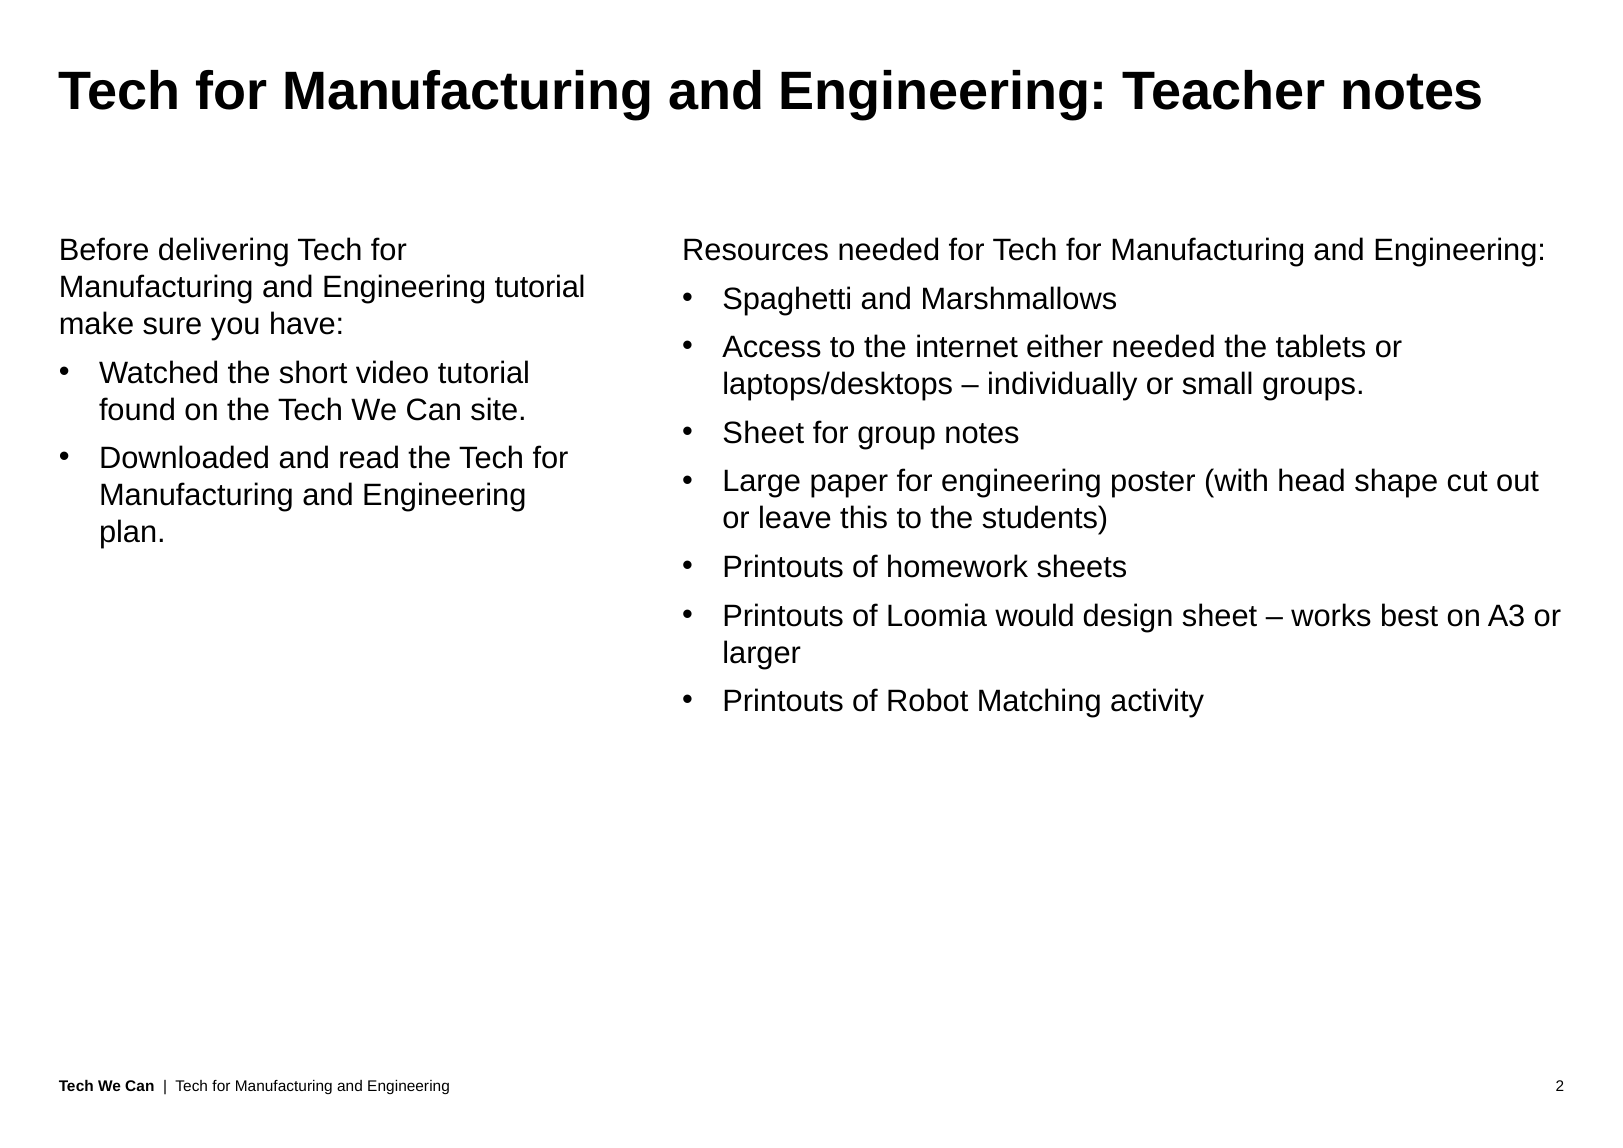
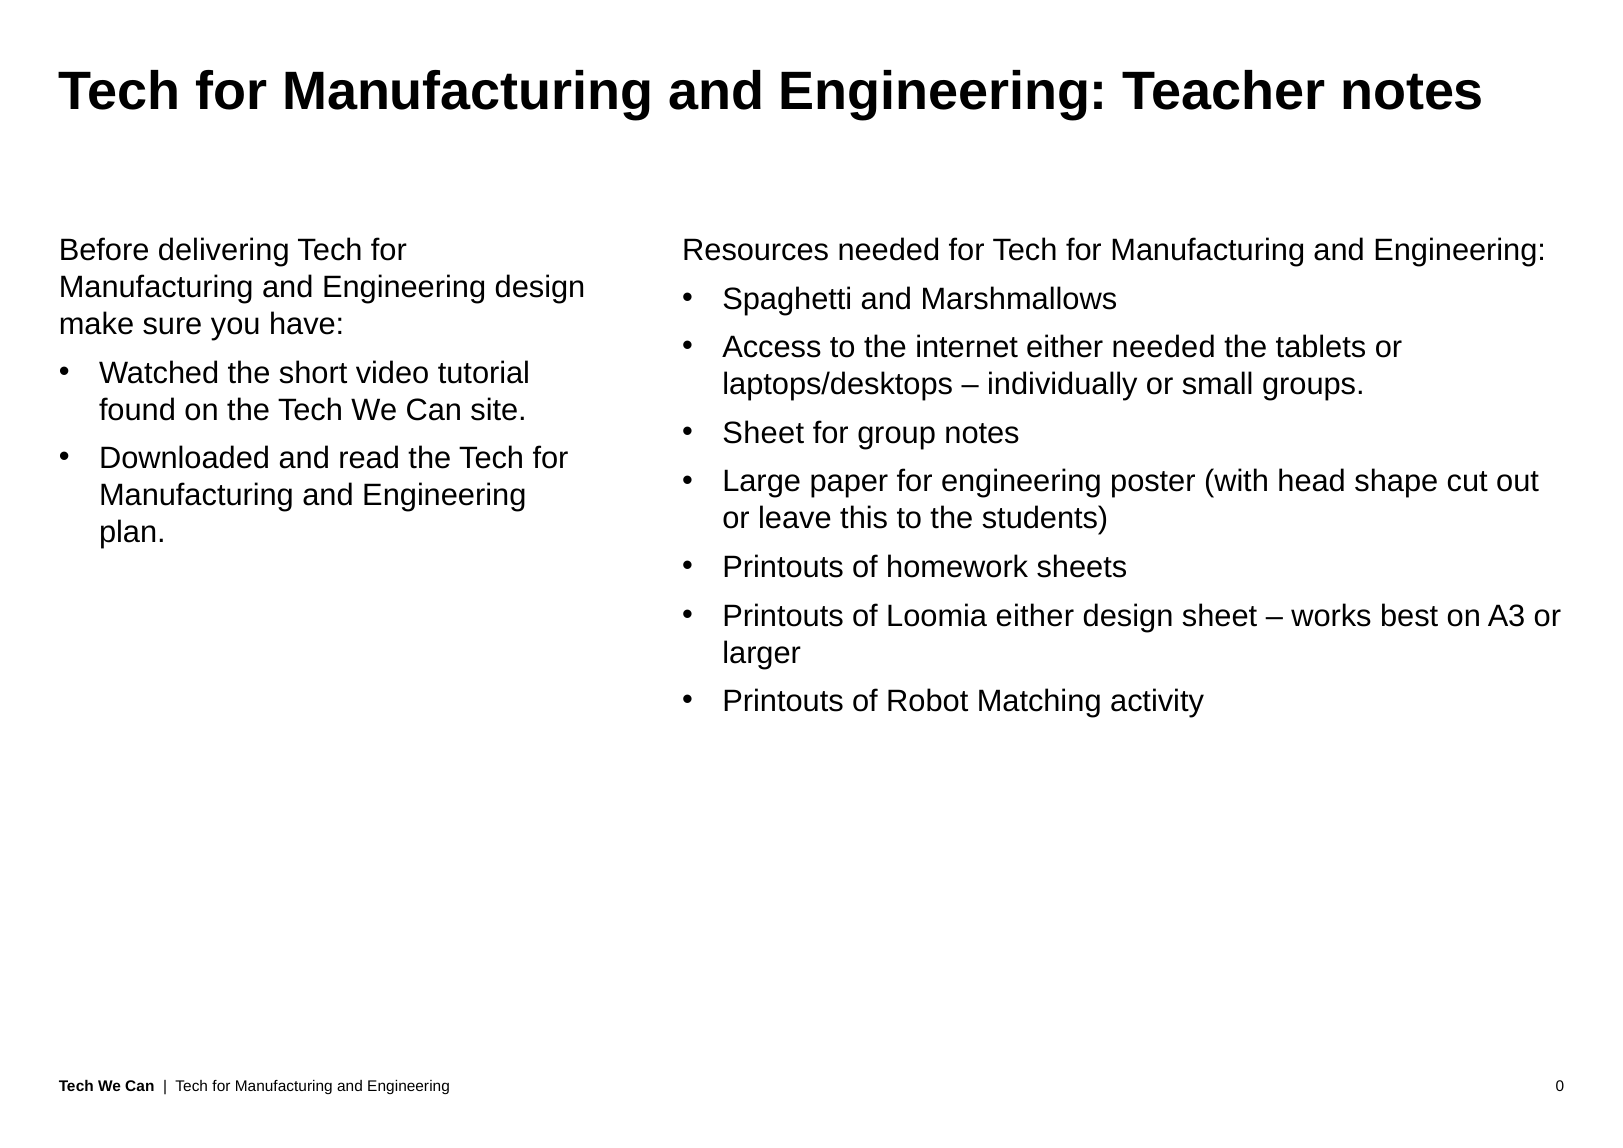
Engineering tutorial: tutorial -> design
Loomia would: would -> either
2: 2 -> 0
